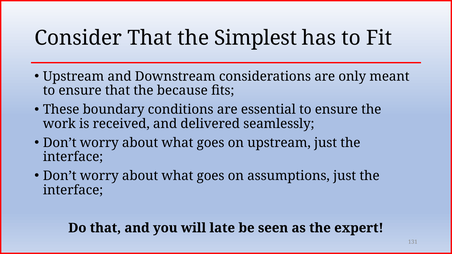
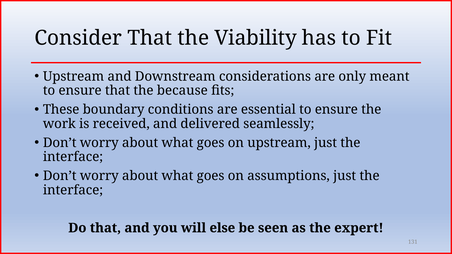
Simplest: Simplest -> Viability
late: late -> else
